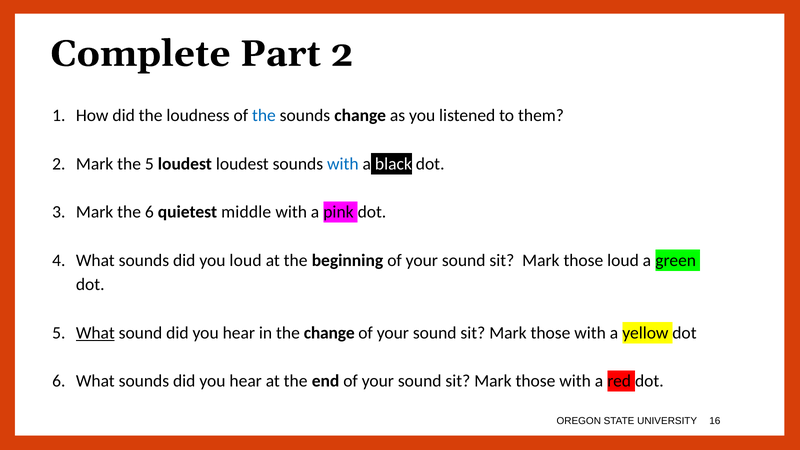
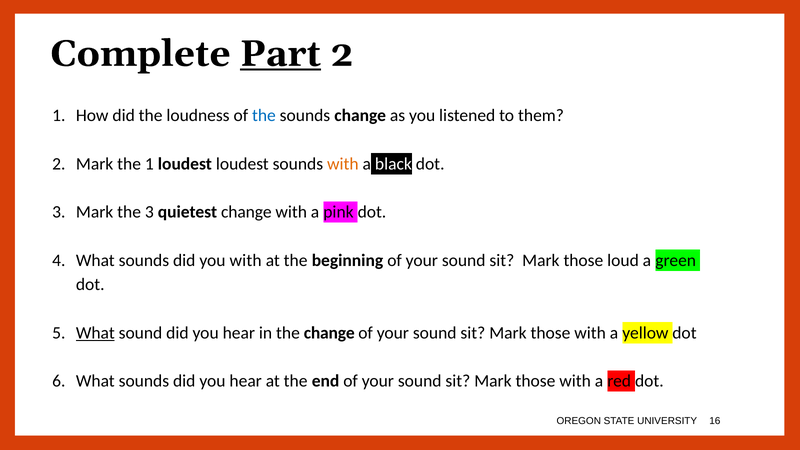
Part underline: none -> present
the 5: 5 -> 1
with at (343, 164) colour: blue -> orange
the 6: 6 -> 3
quietest middle: middle -> change
you loud: loud -> with
